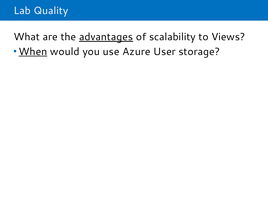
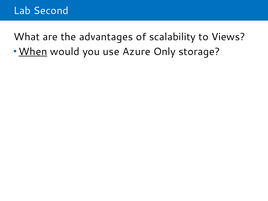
Quality: Quality -> Second
advantages underline: present -> none
User: User -> Only
